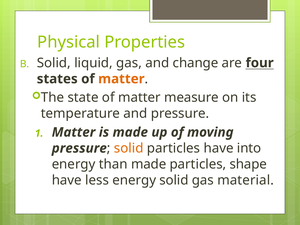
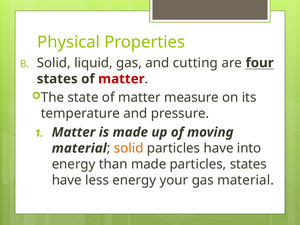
change: change -> cutting
matter at (121, 79) colour: orange -> red
pressure at (79, 148): pressure -> material
particles shape: shape -> states
energy solid: solid -> your
